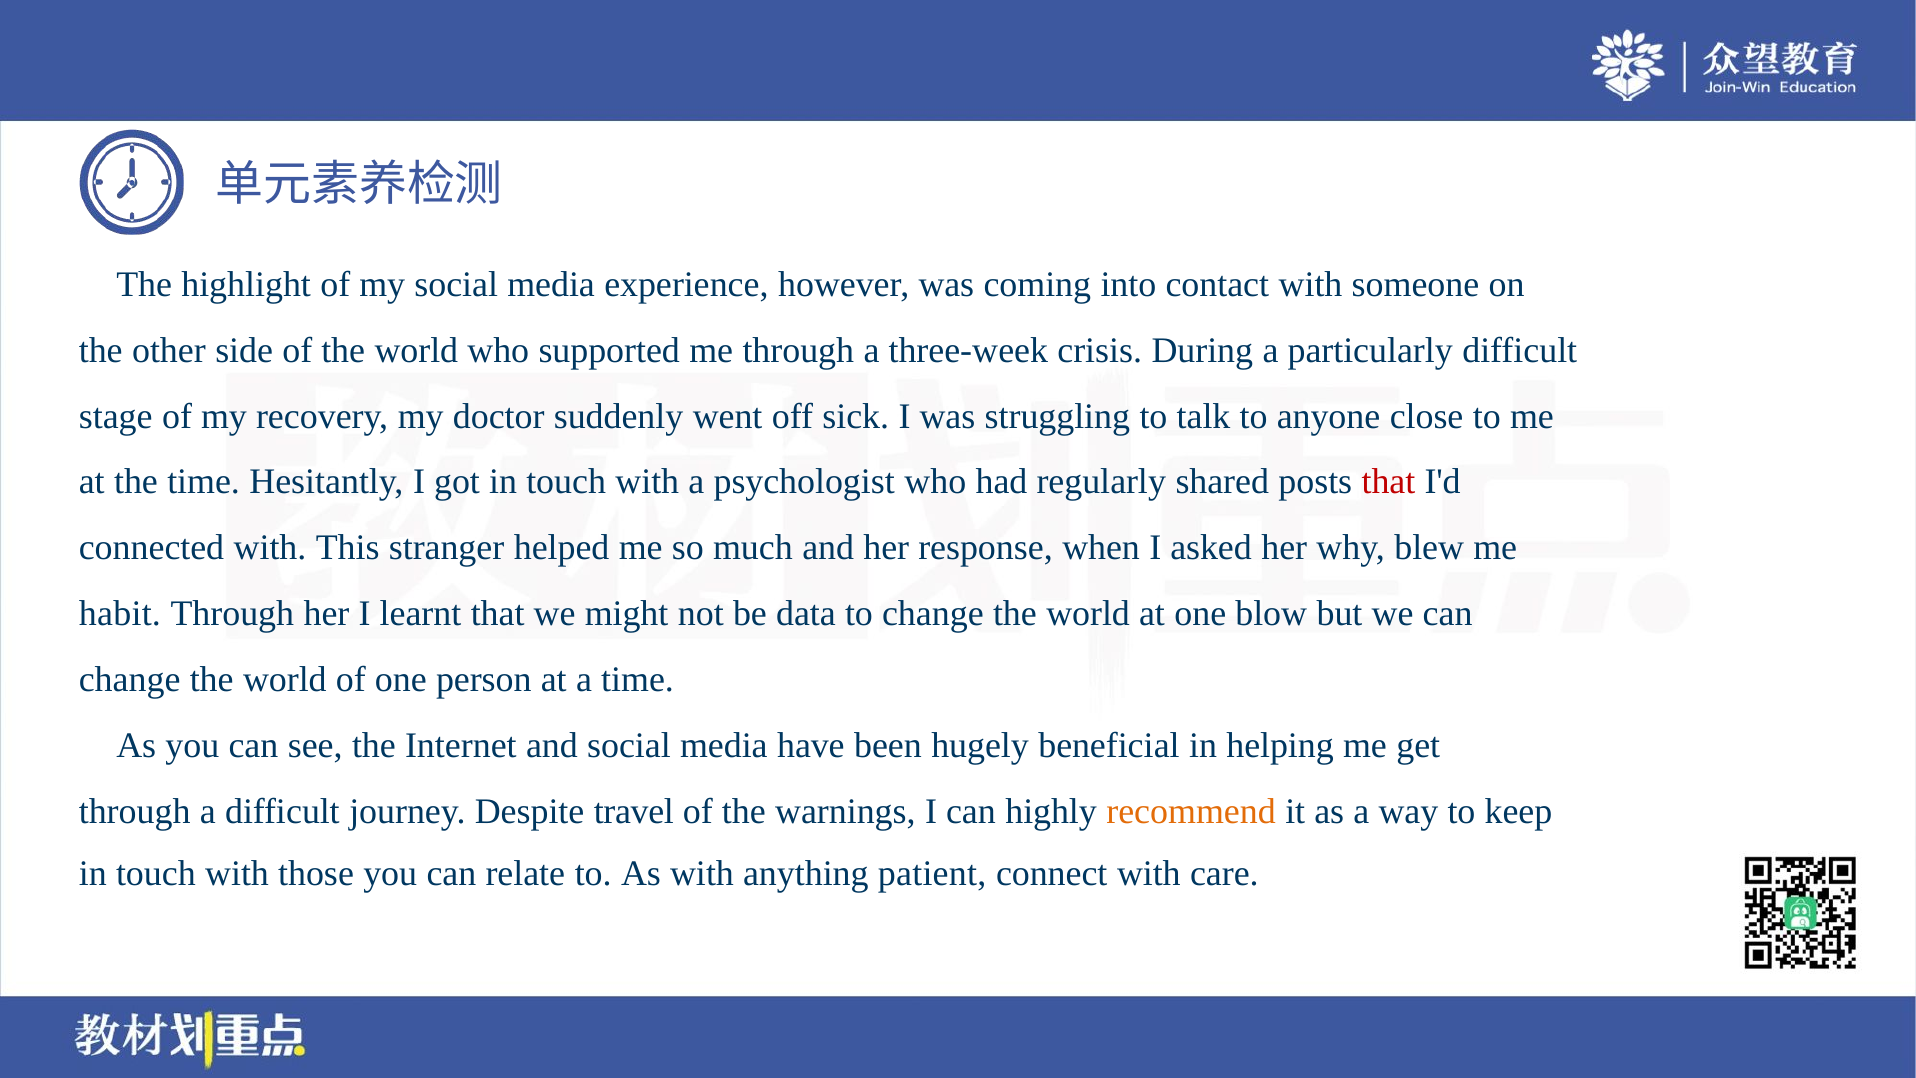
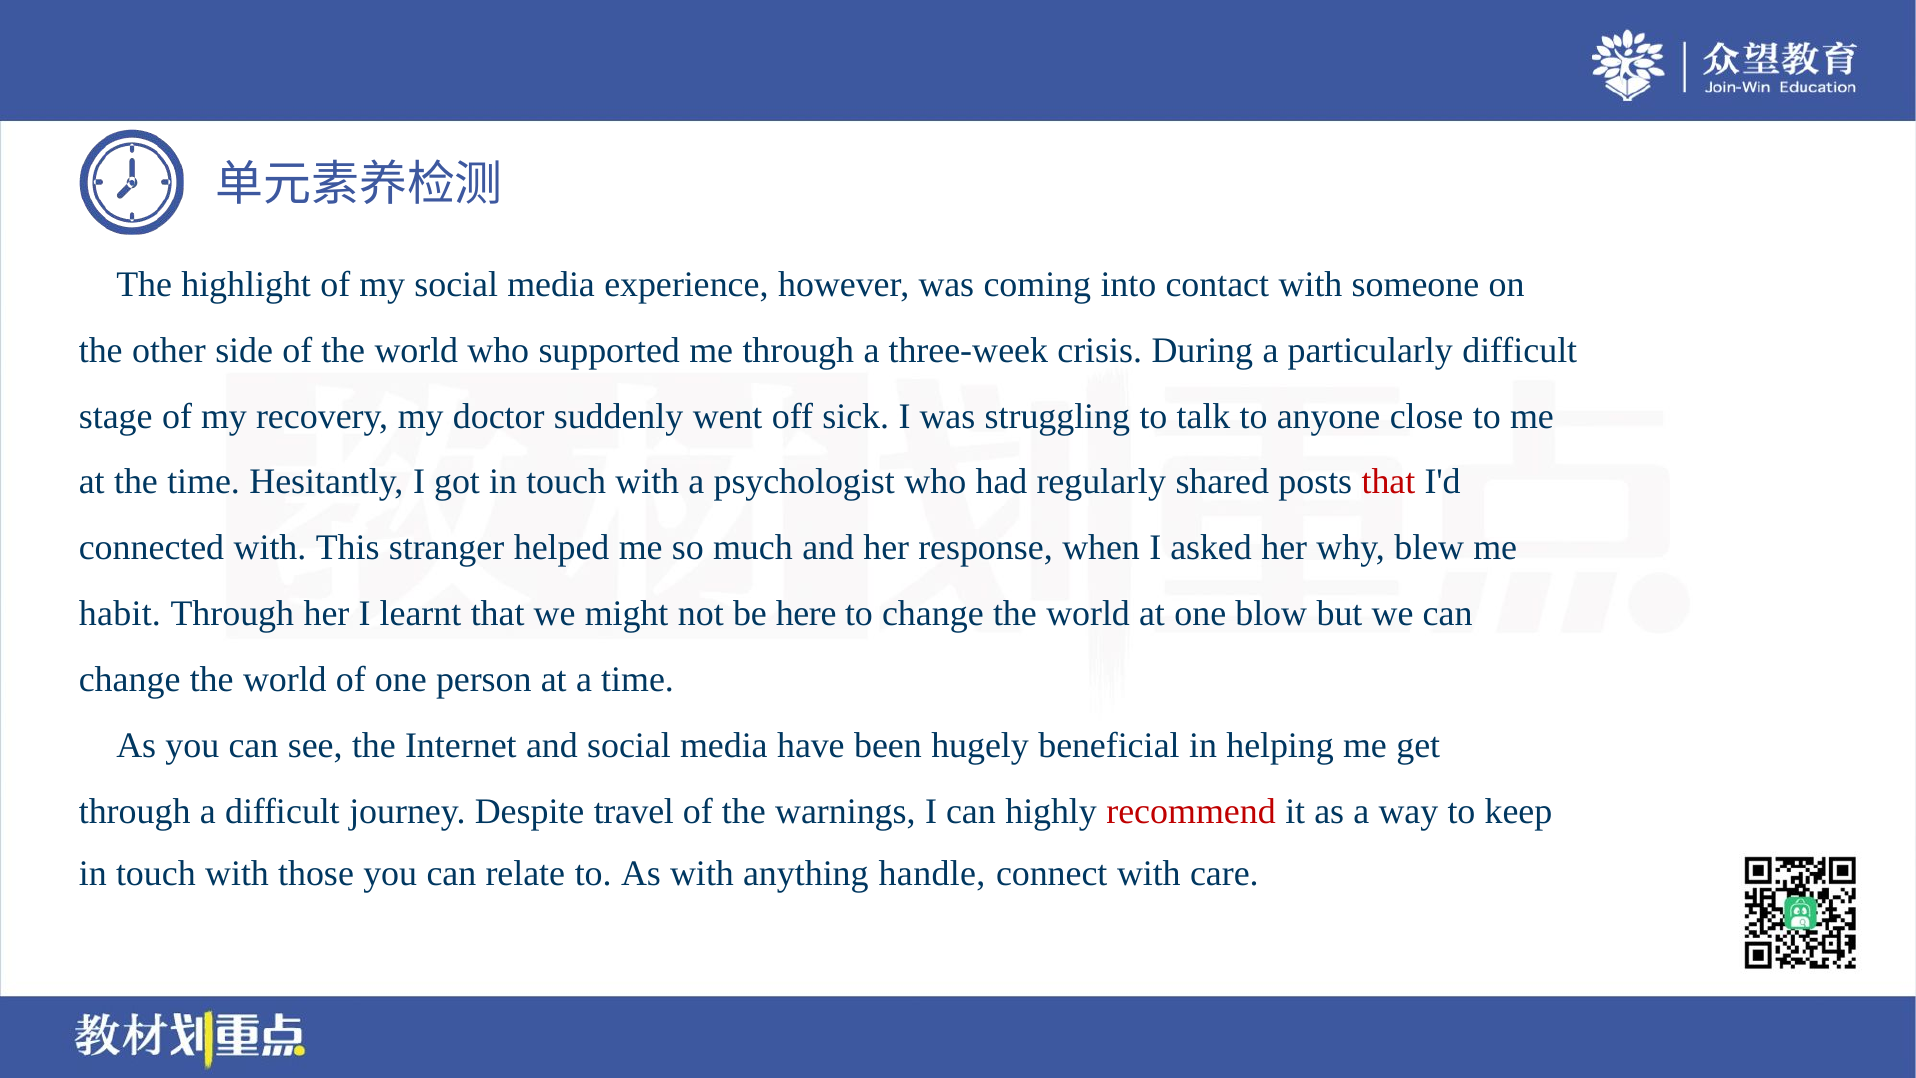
data: data -> here
recommend colour: orange -> red
patient: patient -> handle
